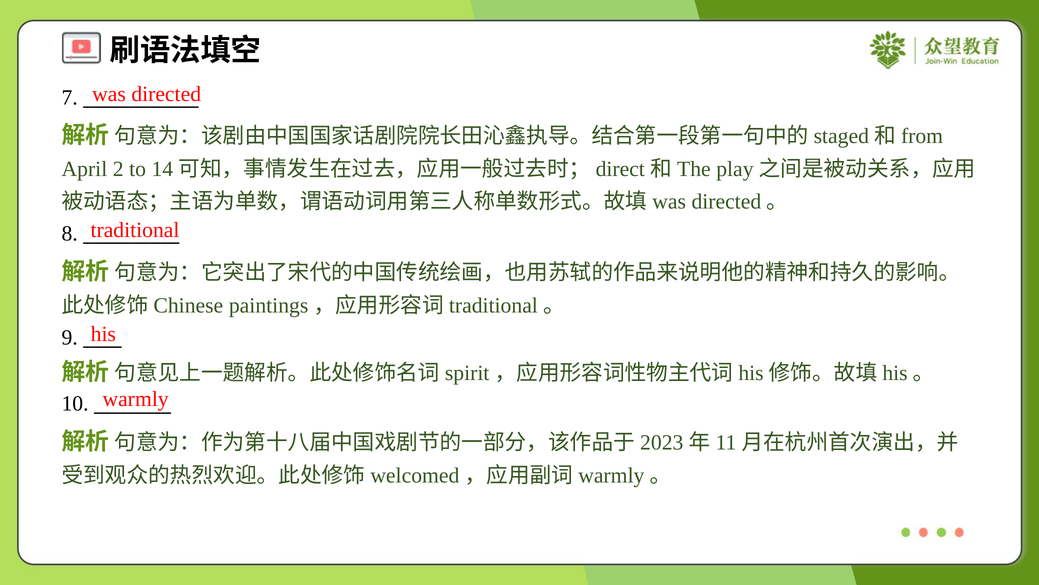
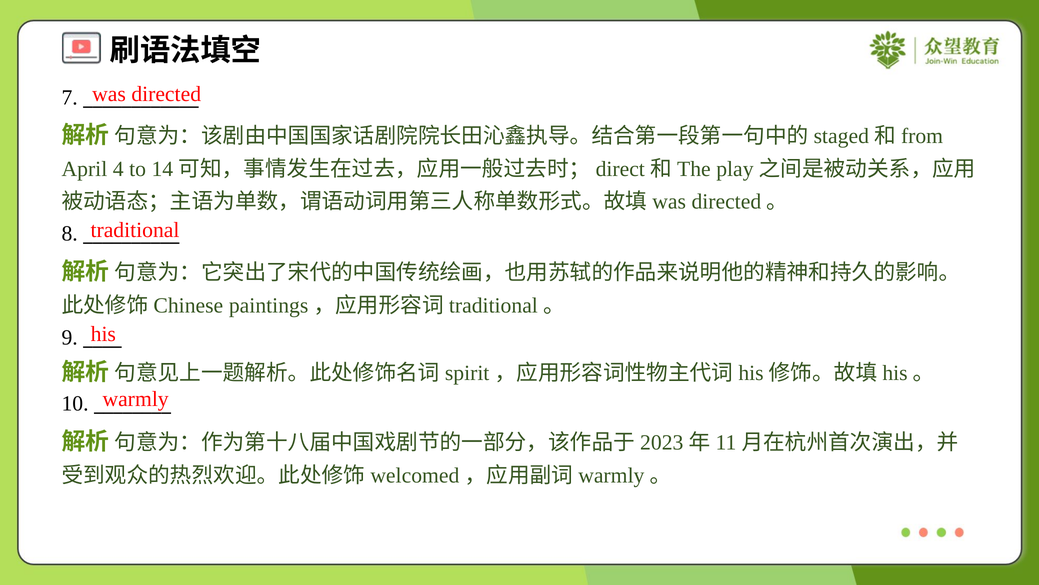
2: 2 -> 4
